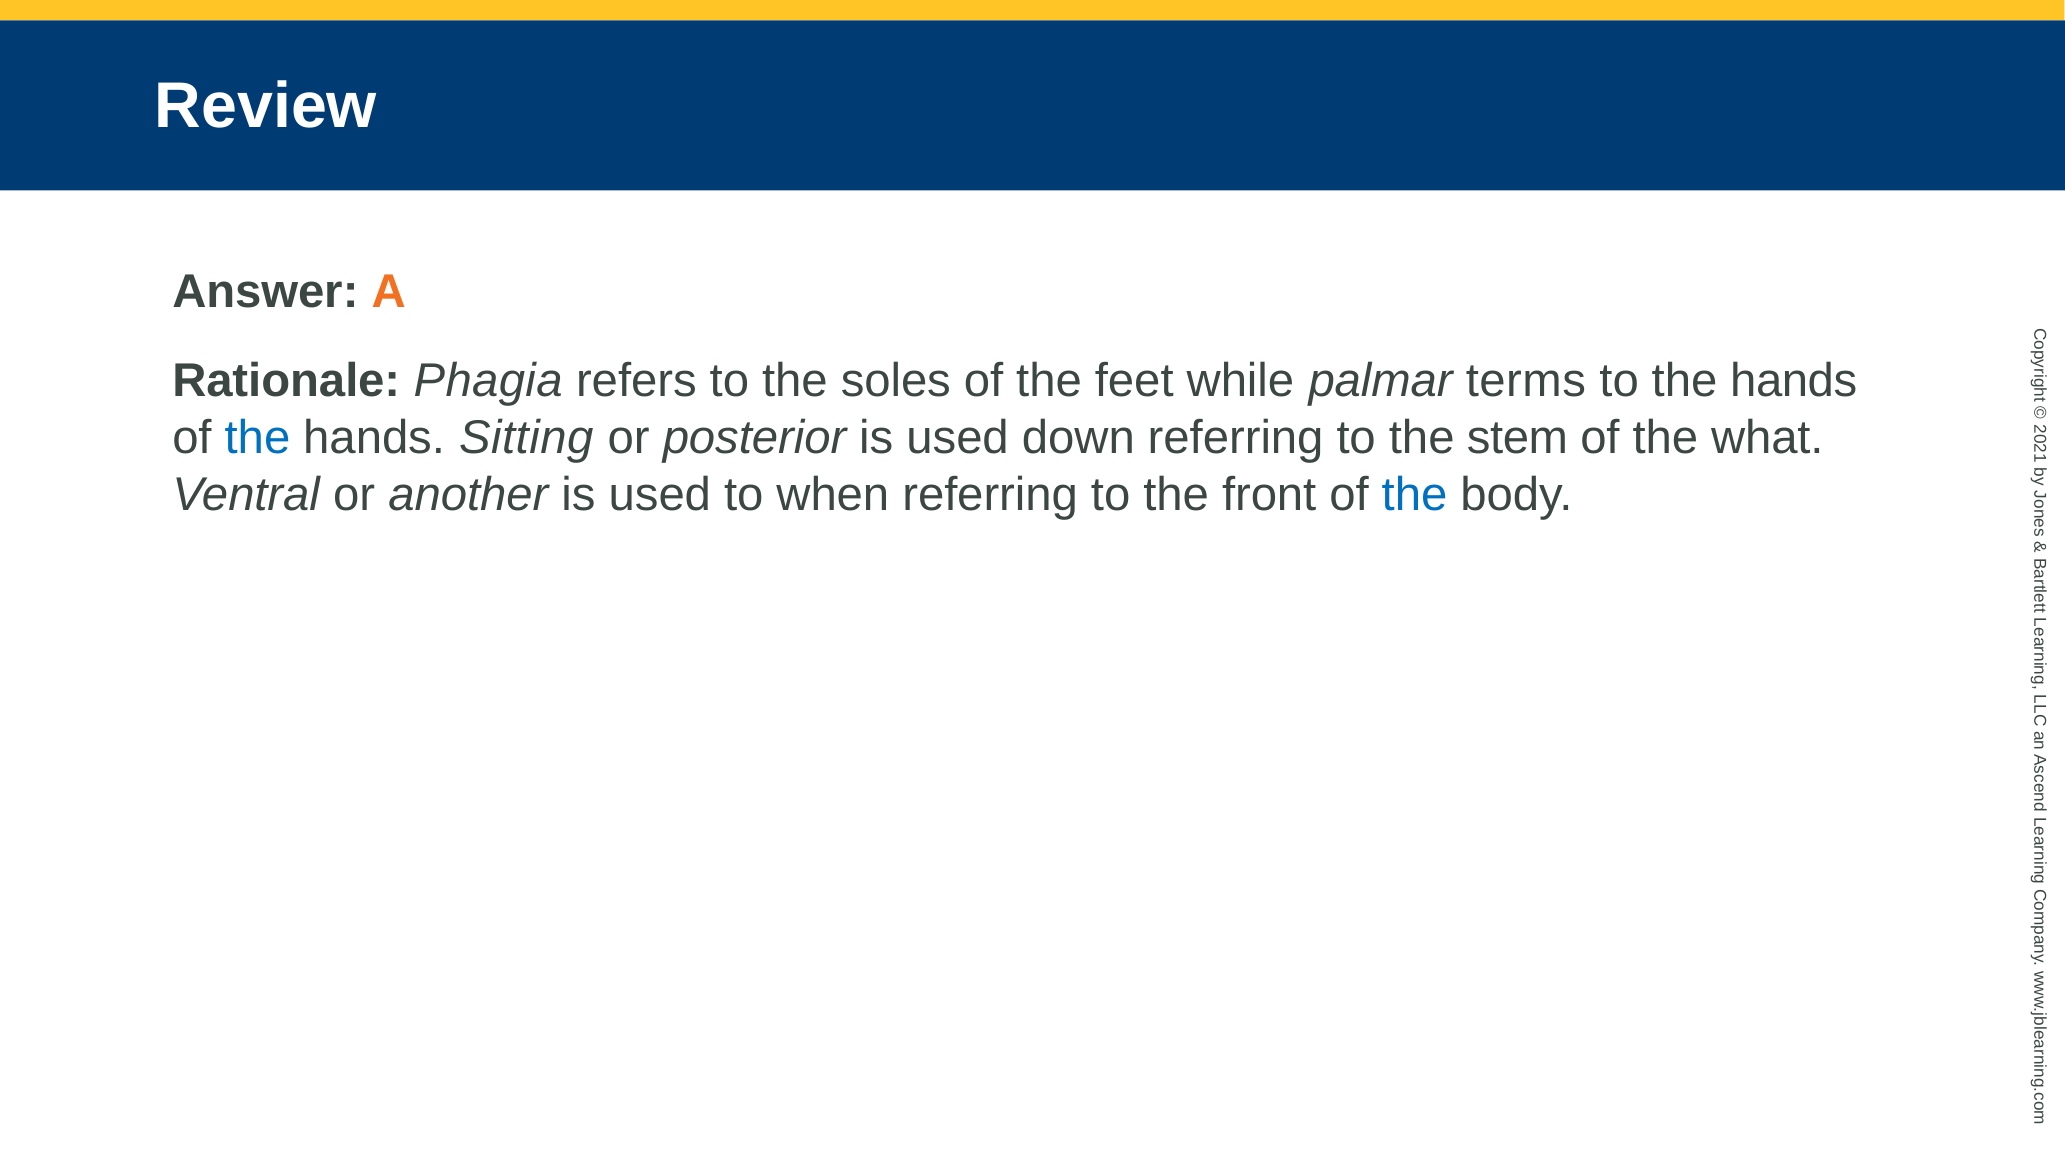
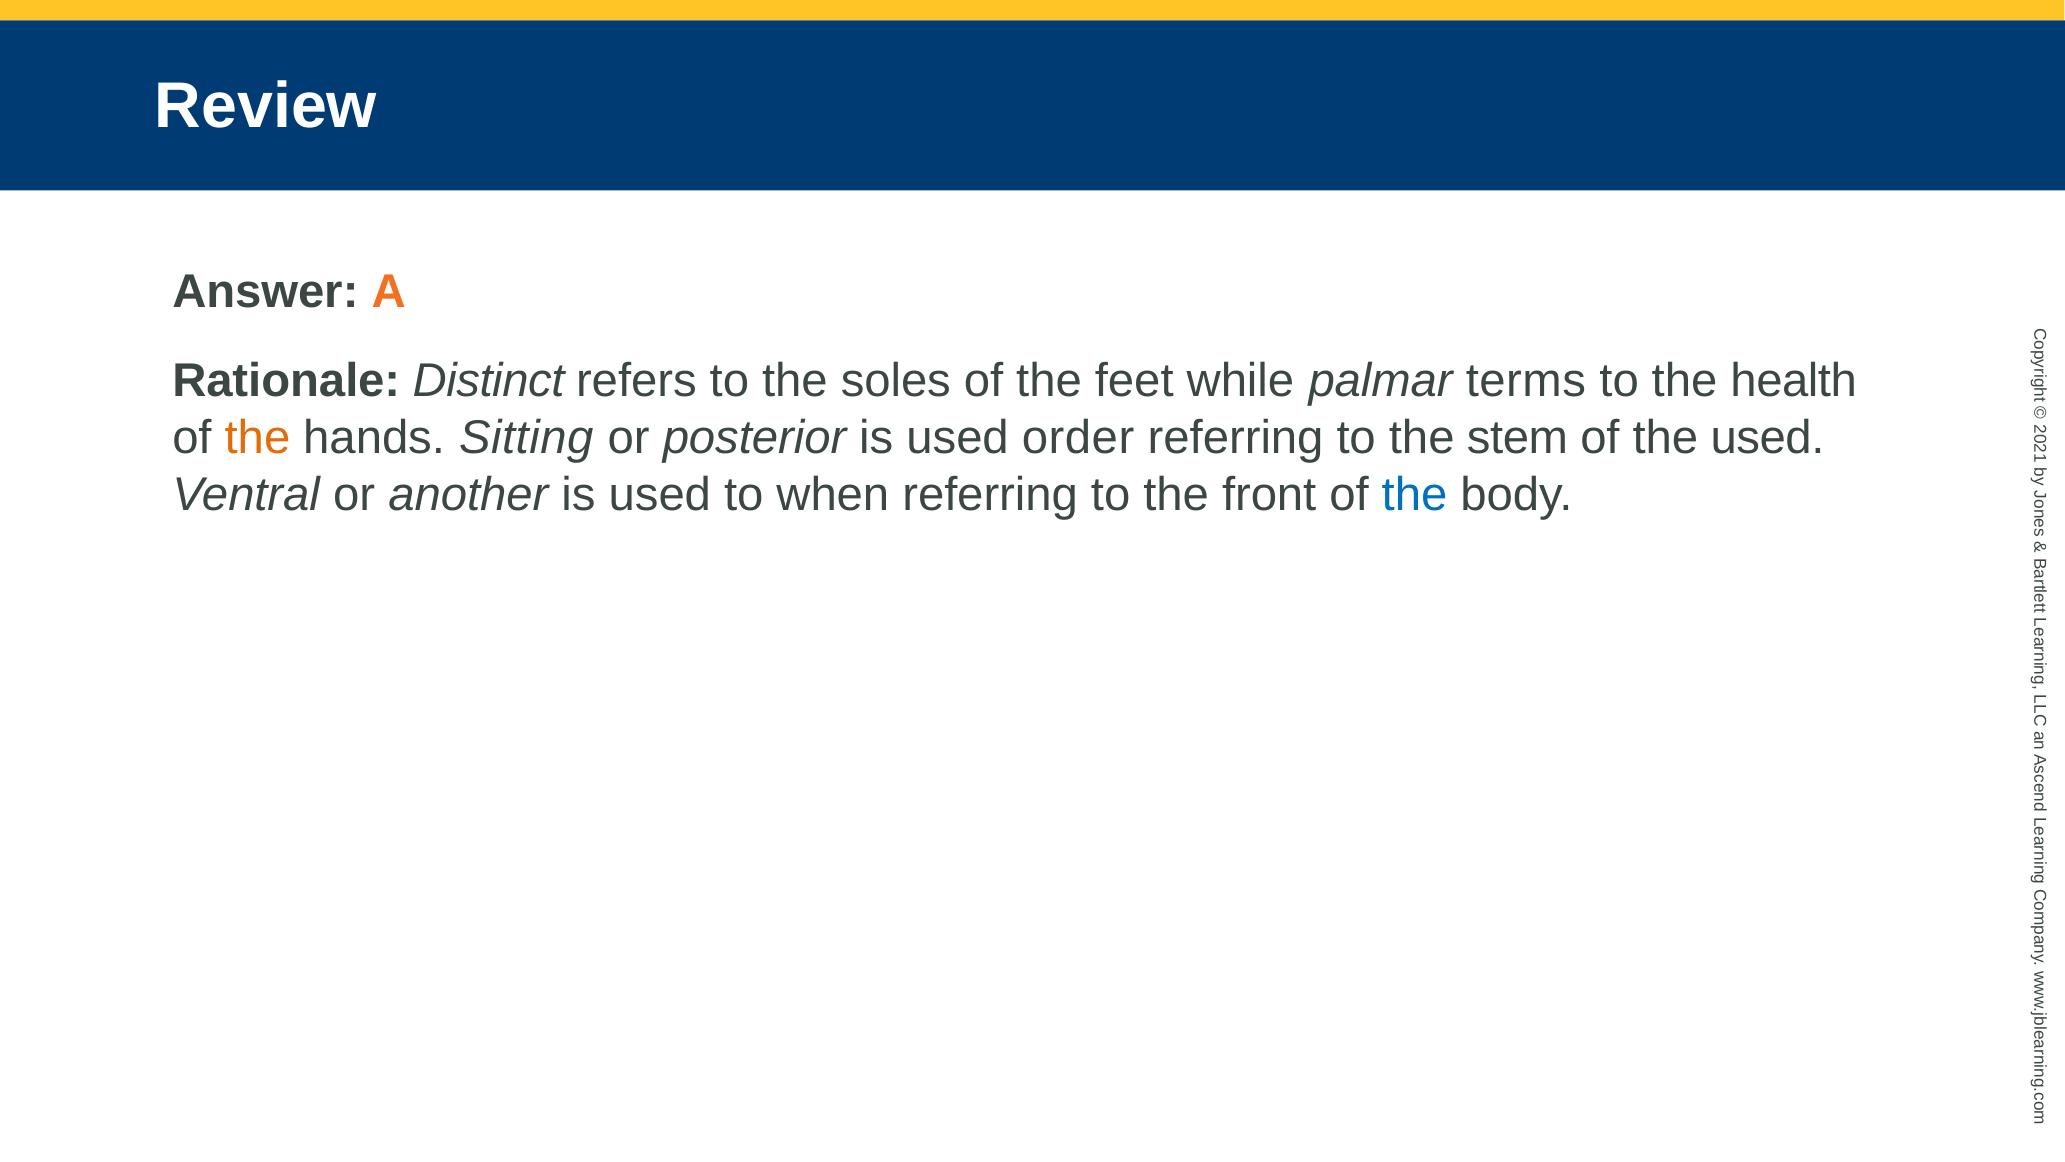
Phagia: Phagia -> Distinct
to the hands: hands -> health
the at (257, 438) colour: blue -> orange
down: down -> order
the what: what -> used
